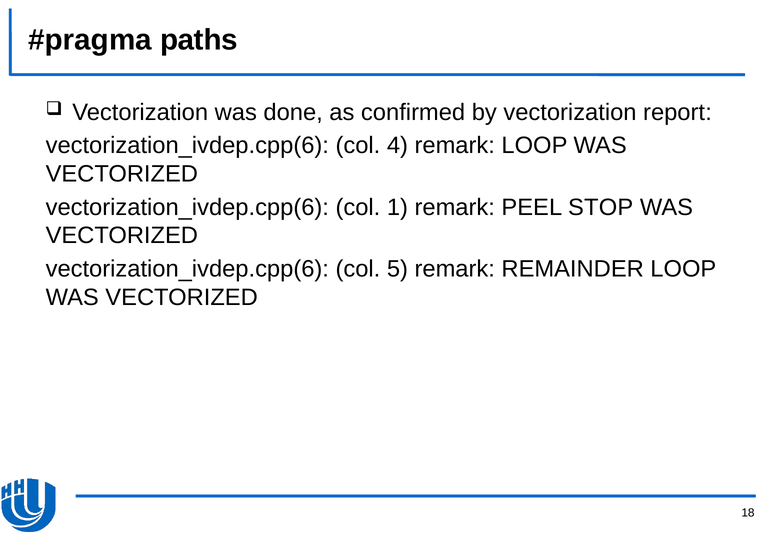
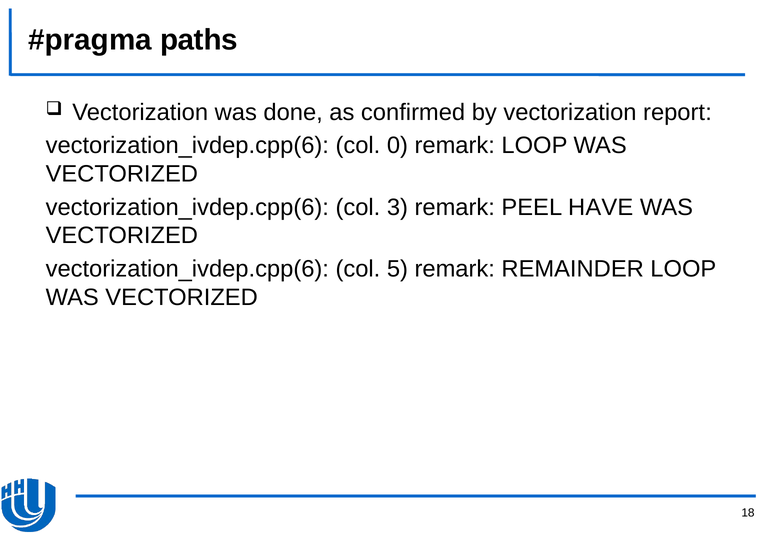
4: 4 -> 0
1: 1 -> 3
STOP: STOP -> HAVE
